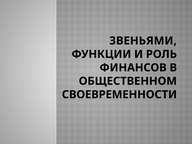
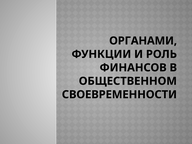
ЗВЕНЬЯМИ: ЗВЕНЬЯМИ -> ОРГАНАМИ
